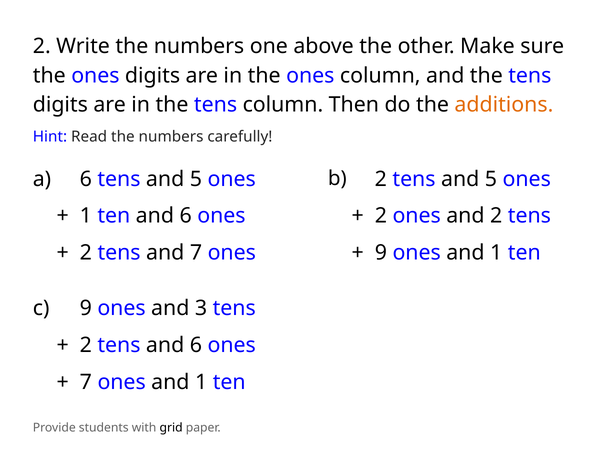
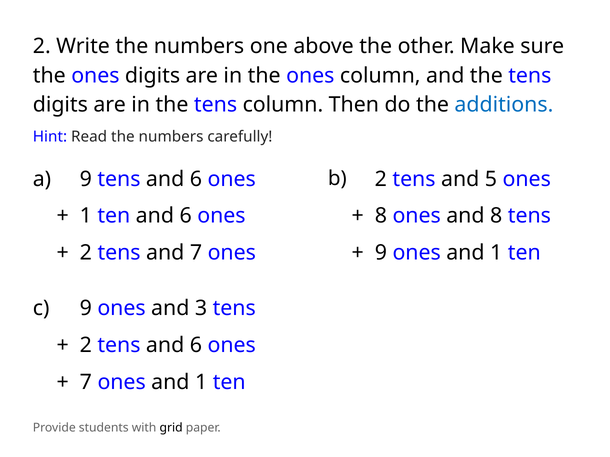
additions colour: orange -> blue
6 at (86, 179): 6 -> 9
5 at (196, 179): 5 -> 6
2 at (381, 216): 2 -> 8
and 2: 2 -> 8
